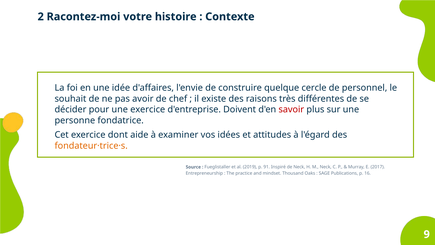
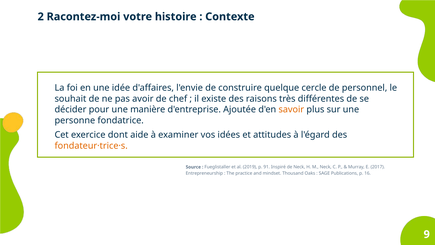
une exercice: exercice -> manière
Doivent: Doivent -> Ajoutée
savoir colour: red -> orange
